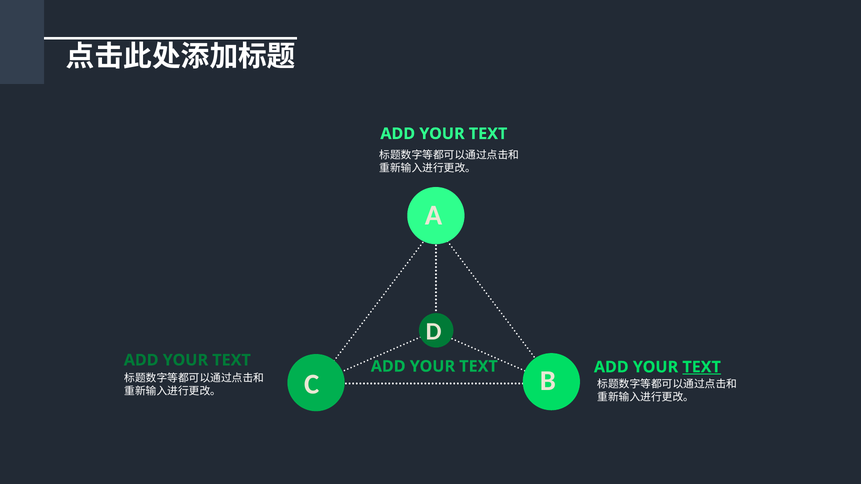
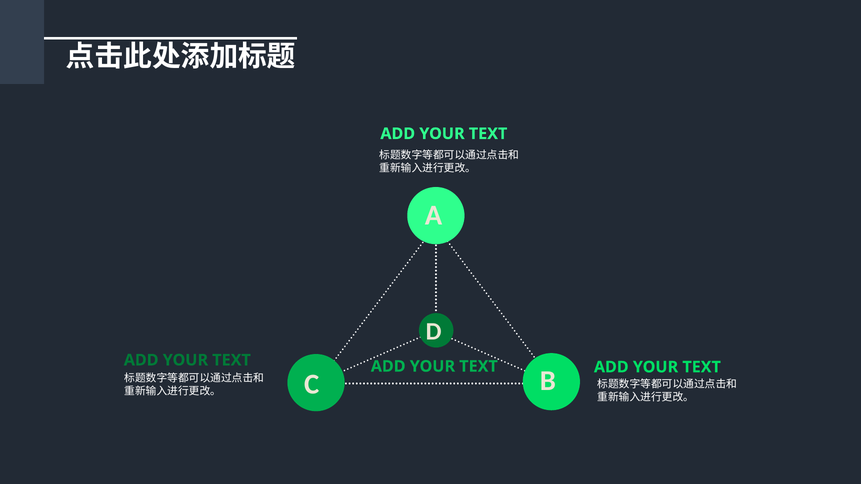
TEXT at (702, 367) underline: present -> none
